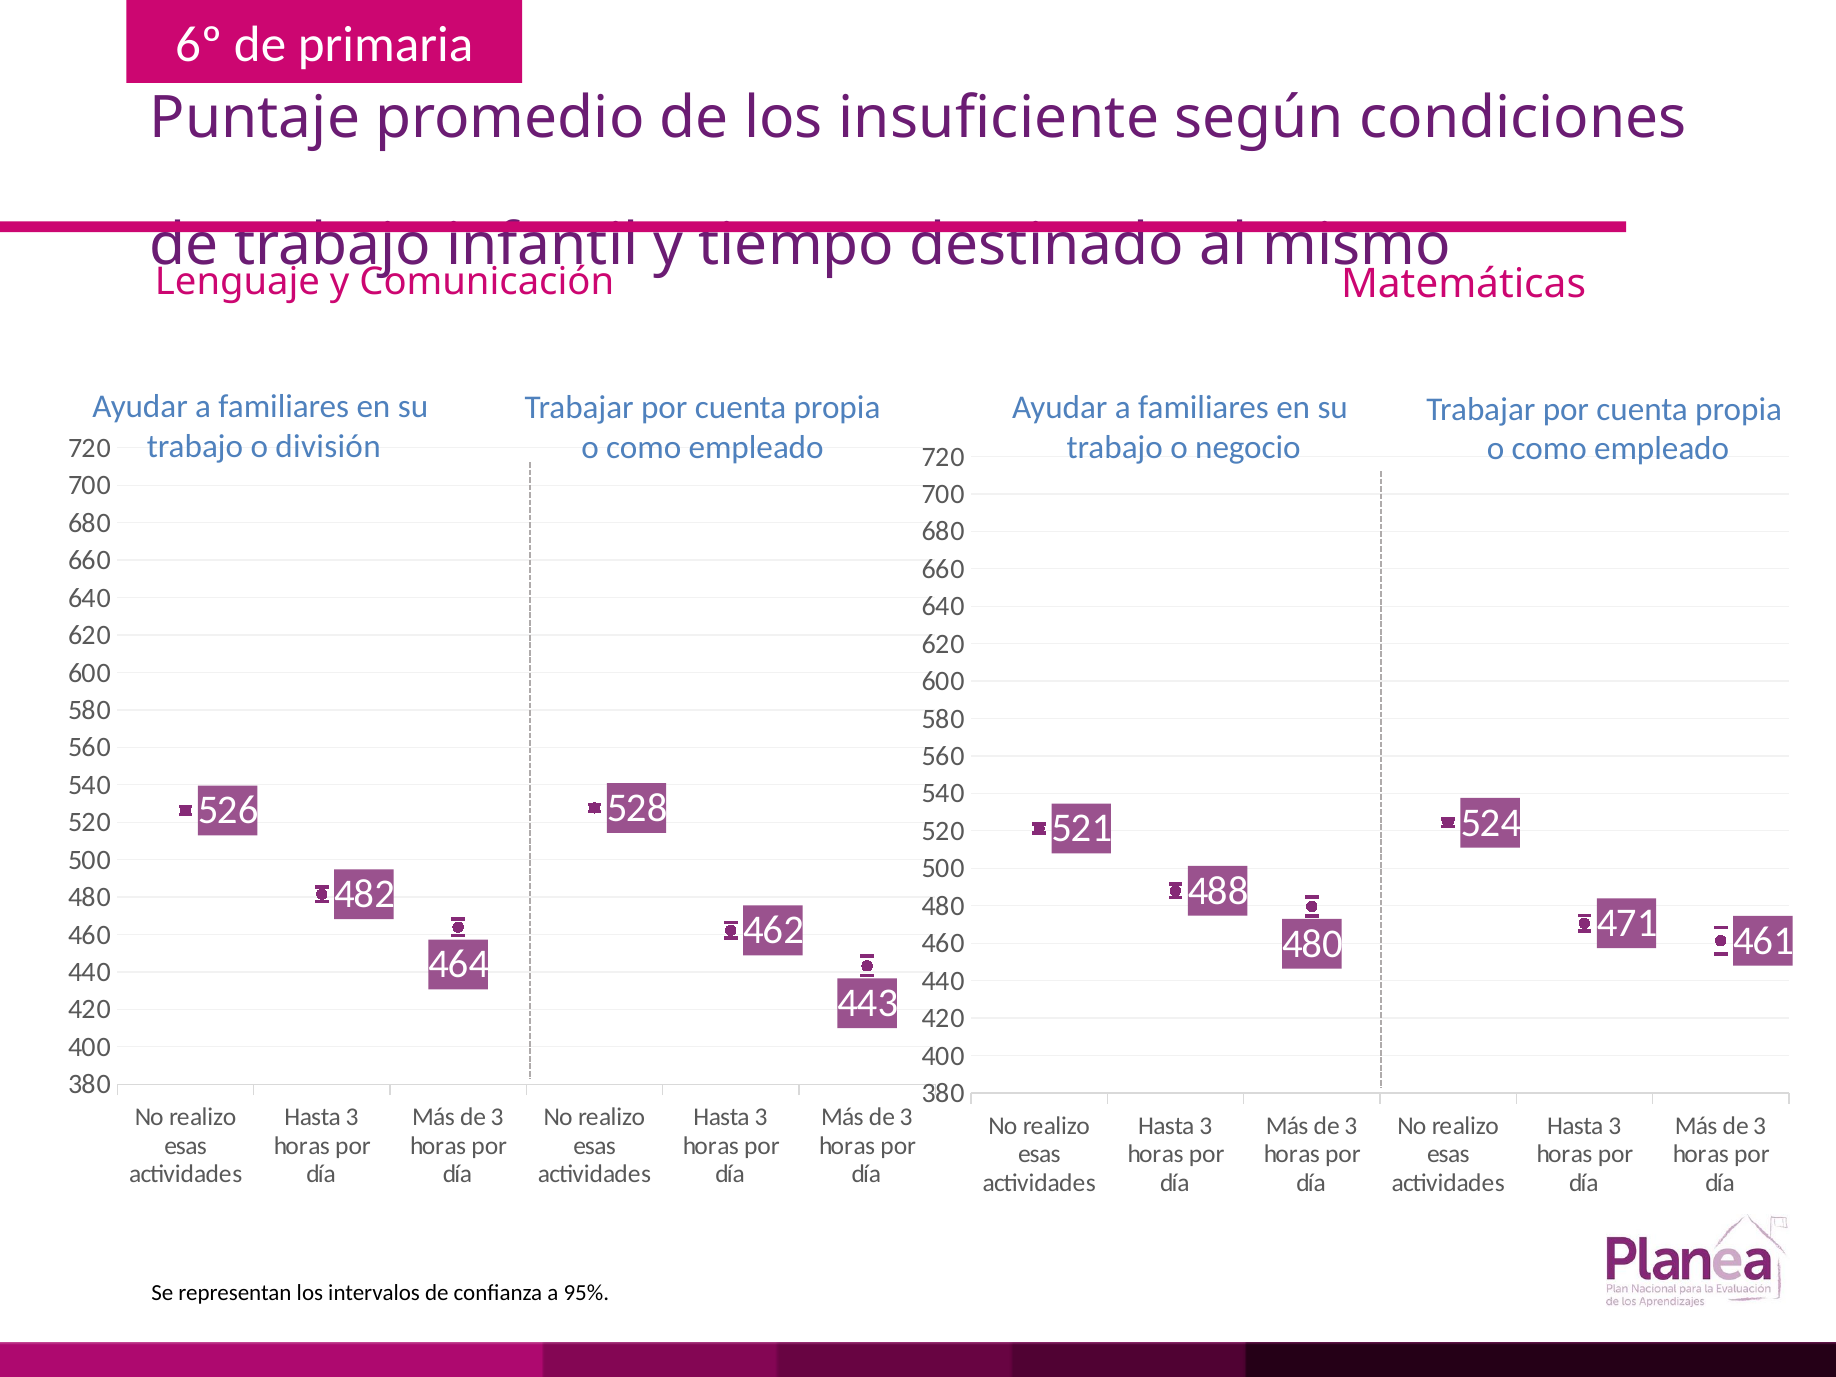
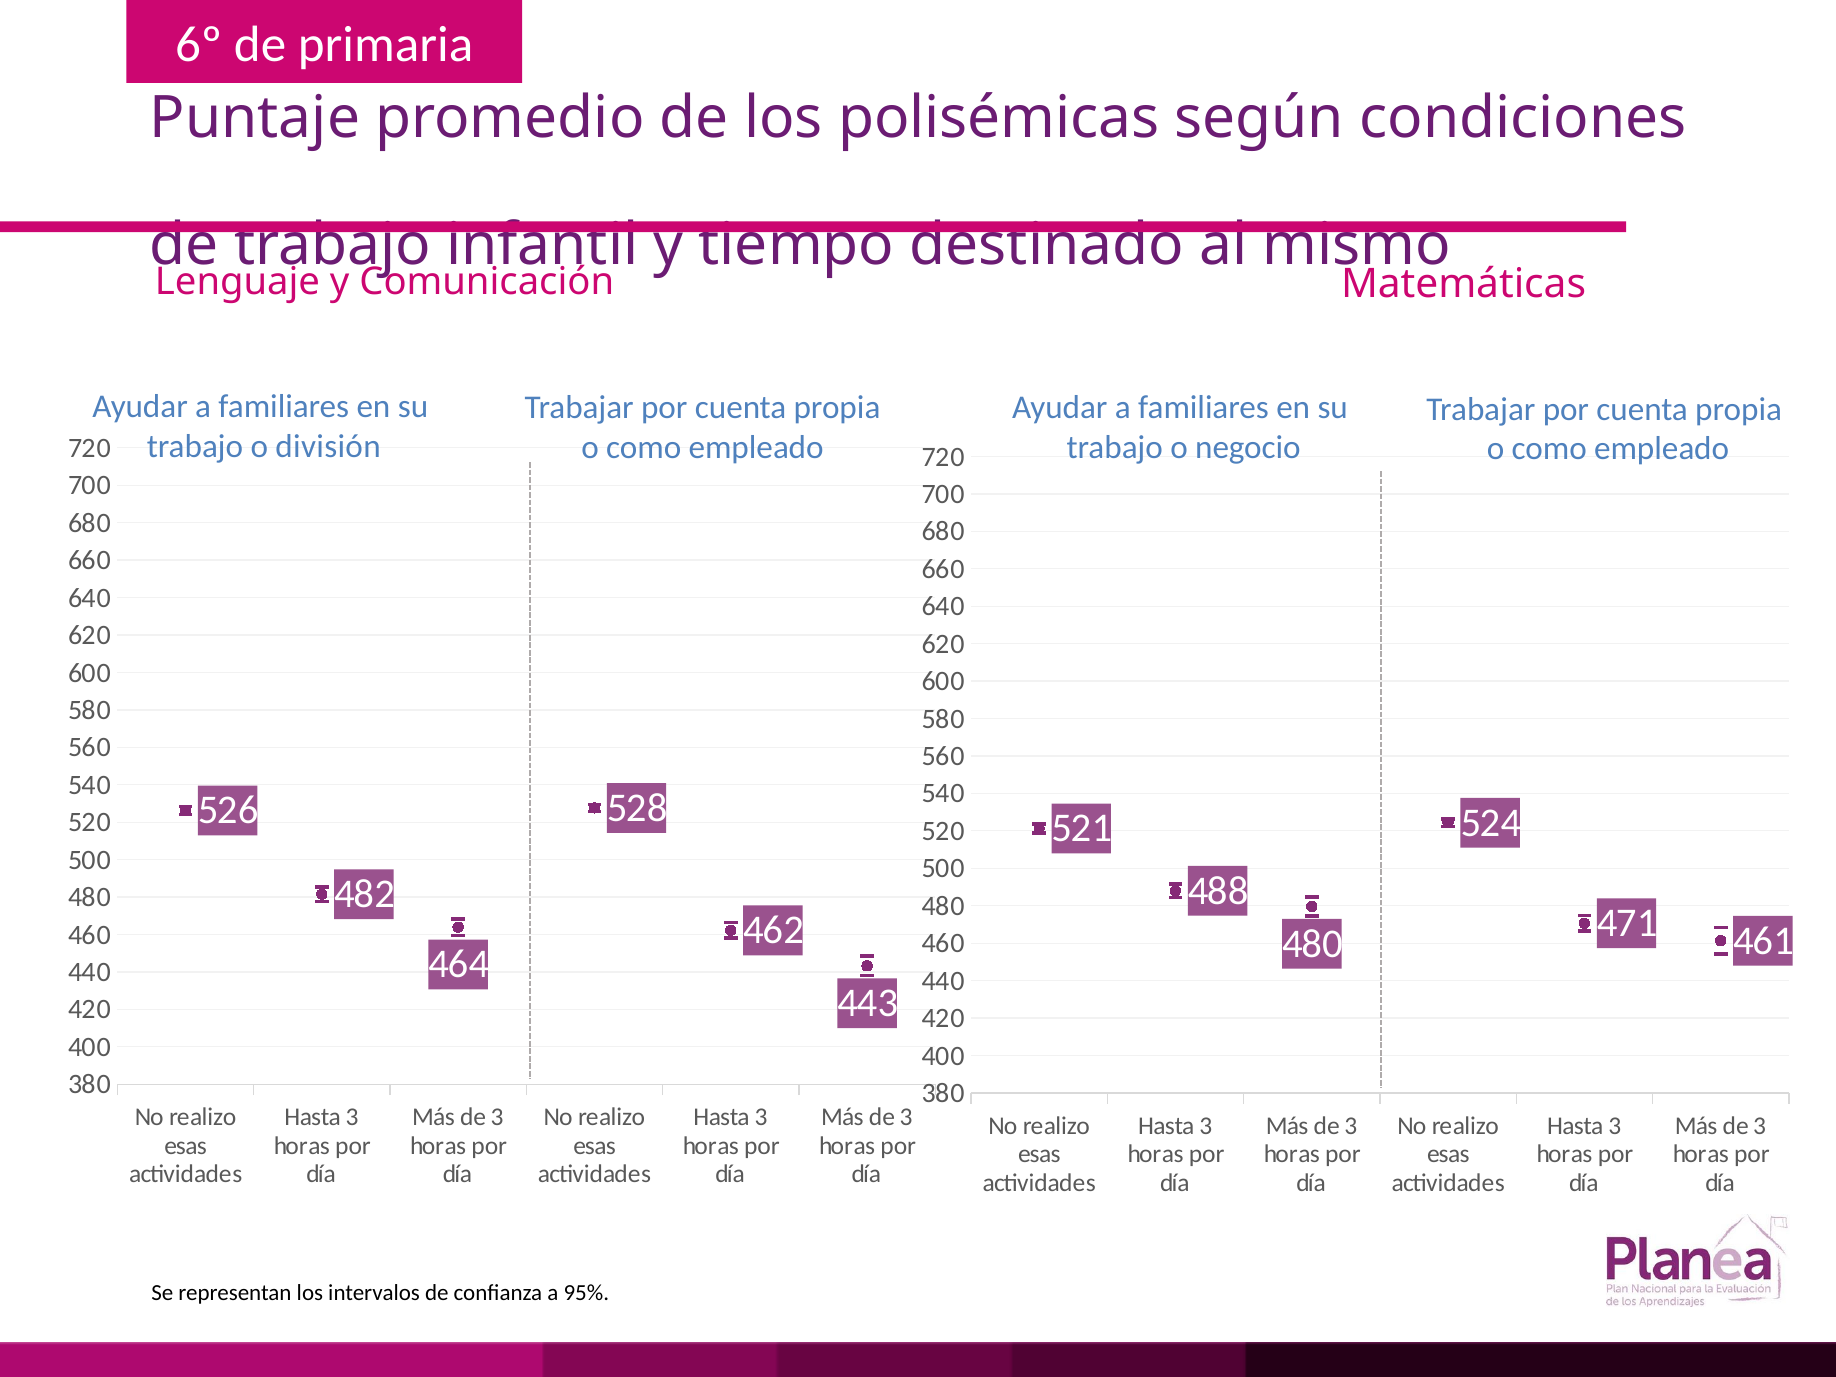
insuficiente: insuficiente -> polisémicas
